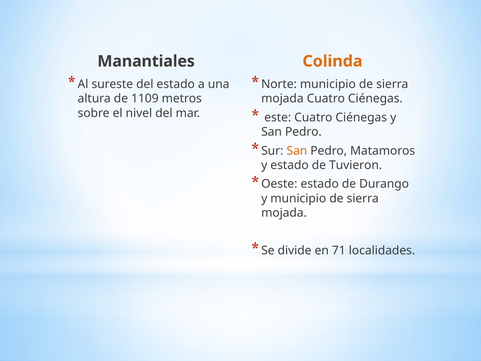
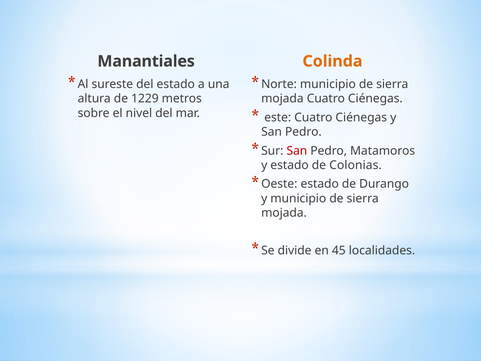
1109: 1109 -> 1229
San at (297, 151) colour: orange -> red
Tuvieron: Tuvieron -> Colonias
71: 71 -> 45
